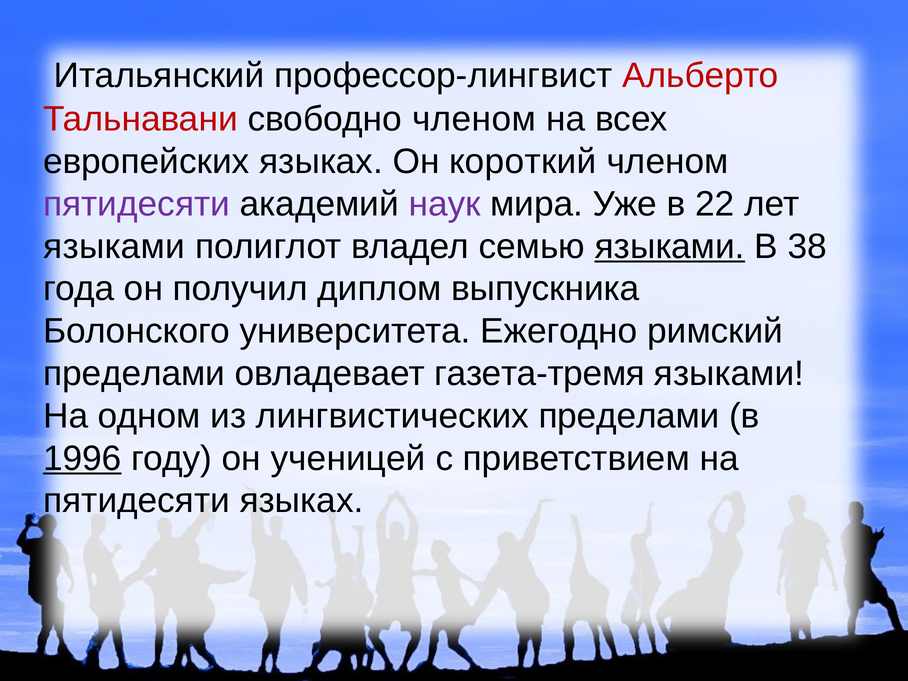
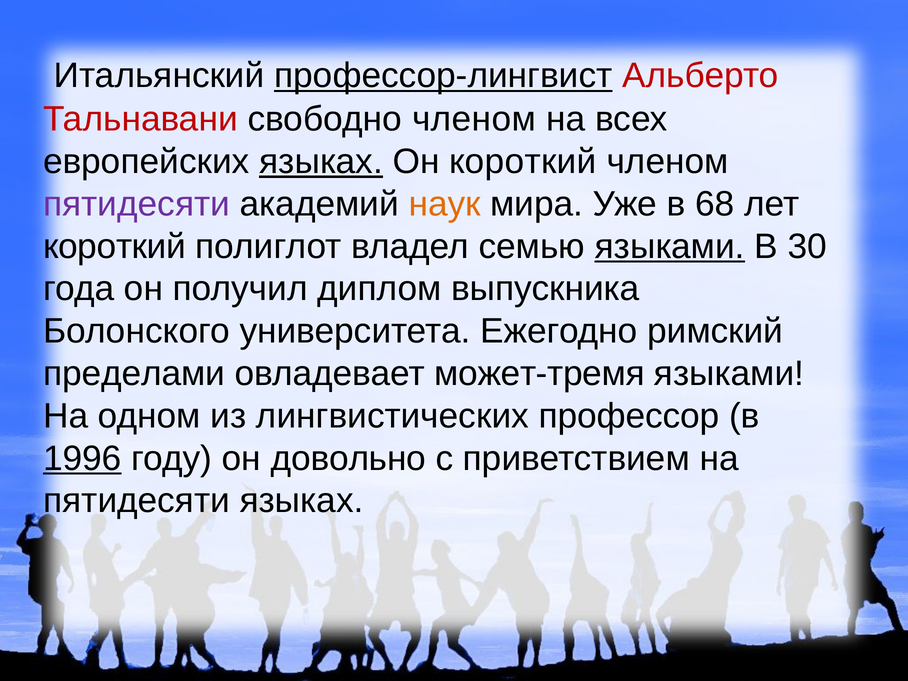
профессор-лингвист underline: none -> present
языках at (321, 162) underline: none -> present
наук colour: purple -> orange
22: 22 -> 68
языками at (114, 246): языками -> короткий
38: 38 -> 30
газета-тремя: газета-тремя -> может-тремя
лингвистических пределами: пределами -> профессор
ученицей: ученицей -> довольно
